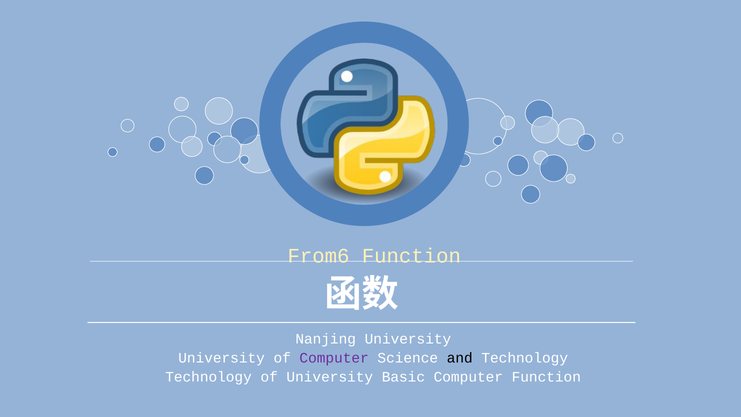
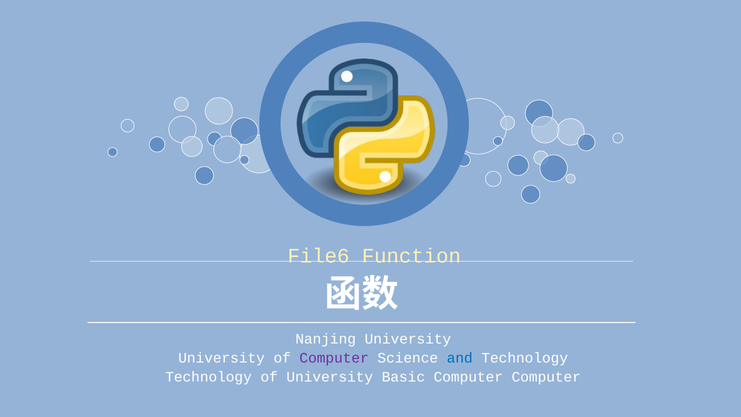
From6: From6 -> File6
and colour: black -> blue
Computer Function: Function -> Computer
